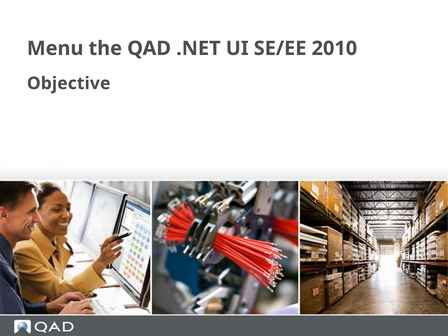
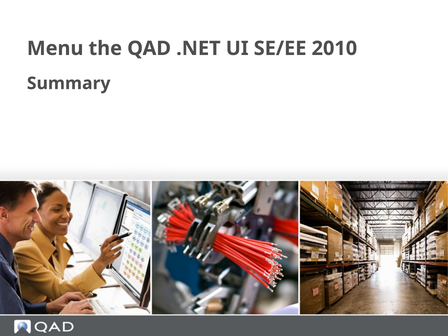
Objective: Objective -> Summary
